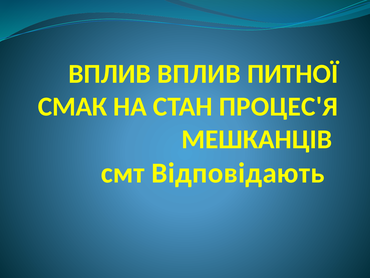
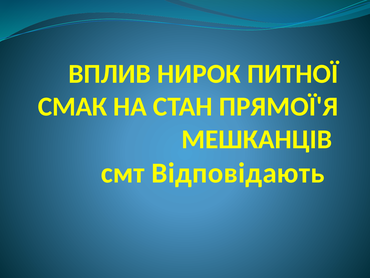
ВПЛИВ ВПЛИВ: ВПЛИВ -> НИРОК
ПРОЦЕС'Я: ПРОЦЕС'Я -> ПРЯМОЇ'Я
